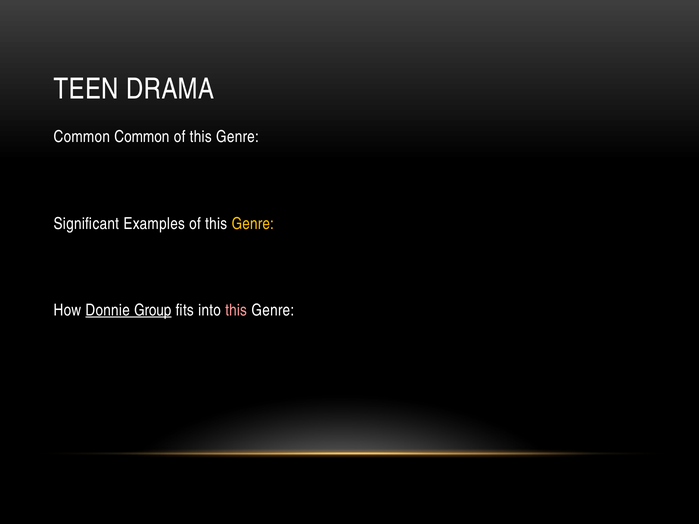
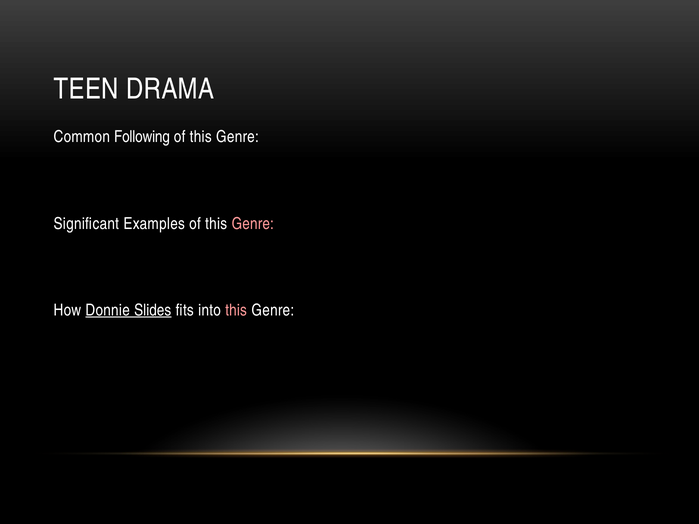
Common Common: Common -> Following
Genre at (253, 224) colour: yellow -> pink
Group: Group -> Slides
